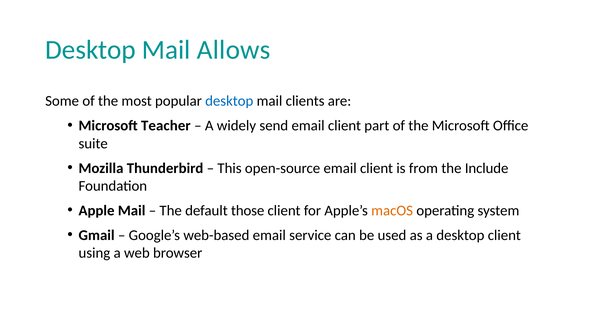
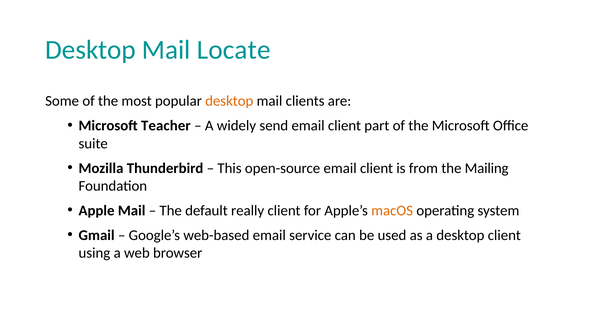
Allows: Allows -> Locate
desktop at (229, 101) colour: blue -> orange
Include: Include -> Mailing
those: those -> really
